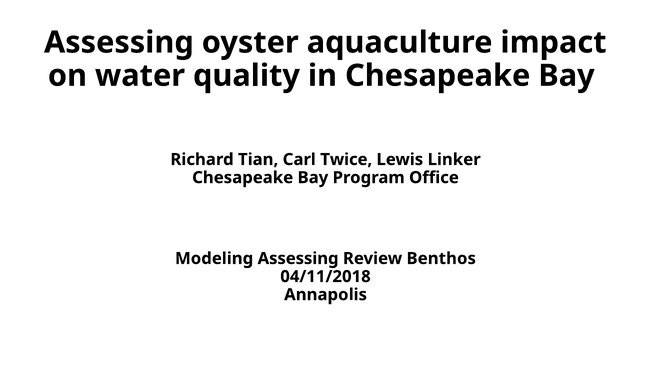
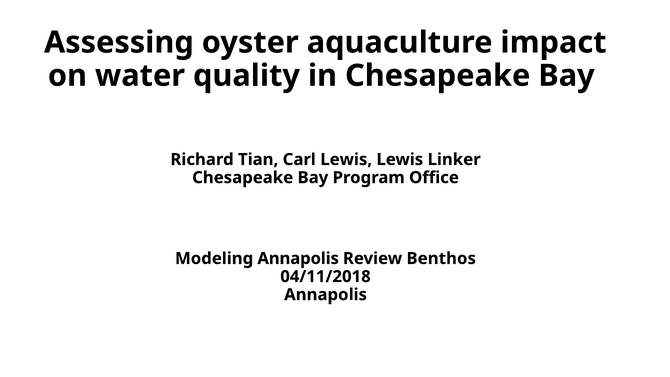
Carl Twice: Twice -> Lewis
Modeling Assessing: Assessing -> Annapolis
